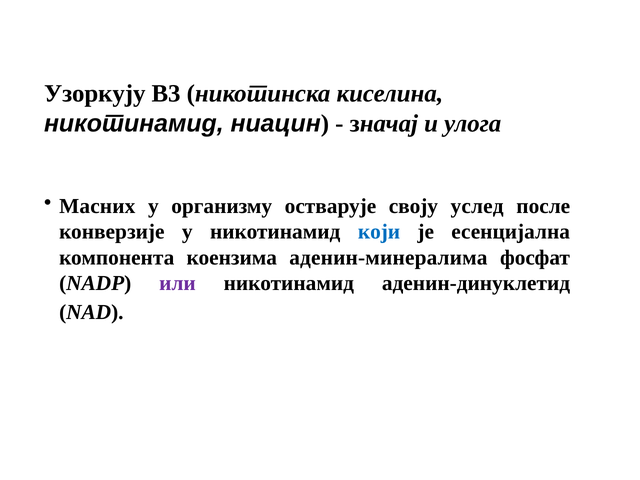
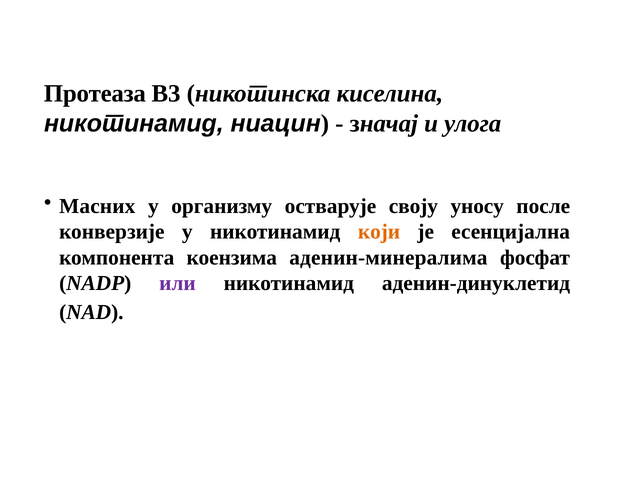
Узоркују: Узоркују -> Протеаза
услед: услед -> уносу
који colour: blue -> orange
